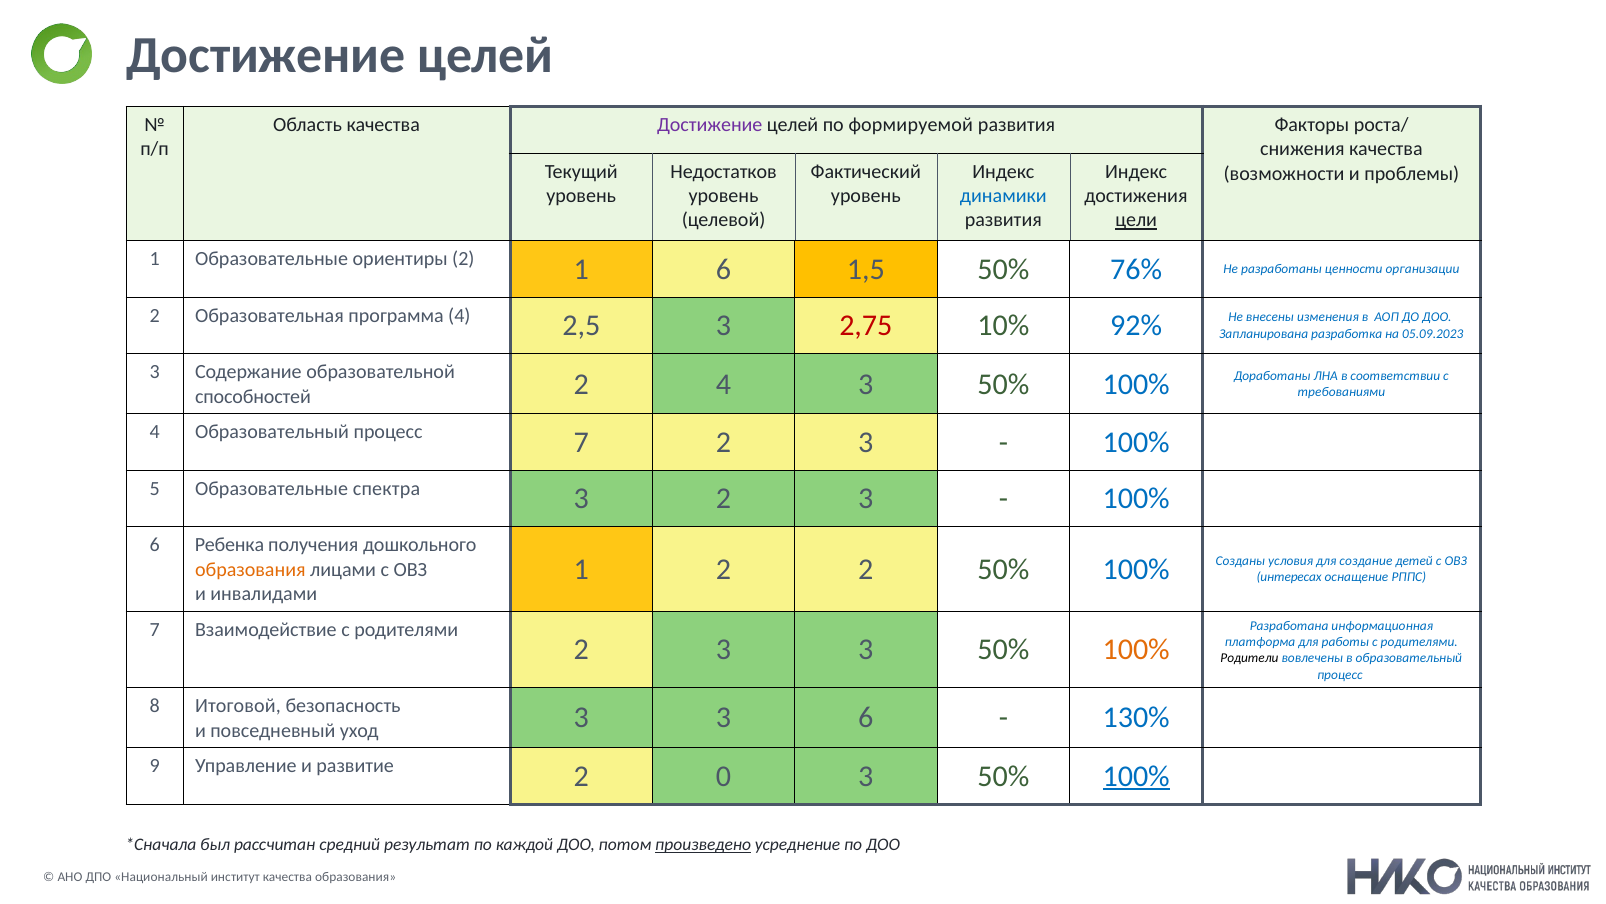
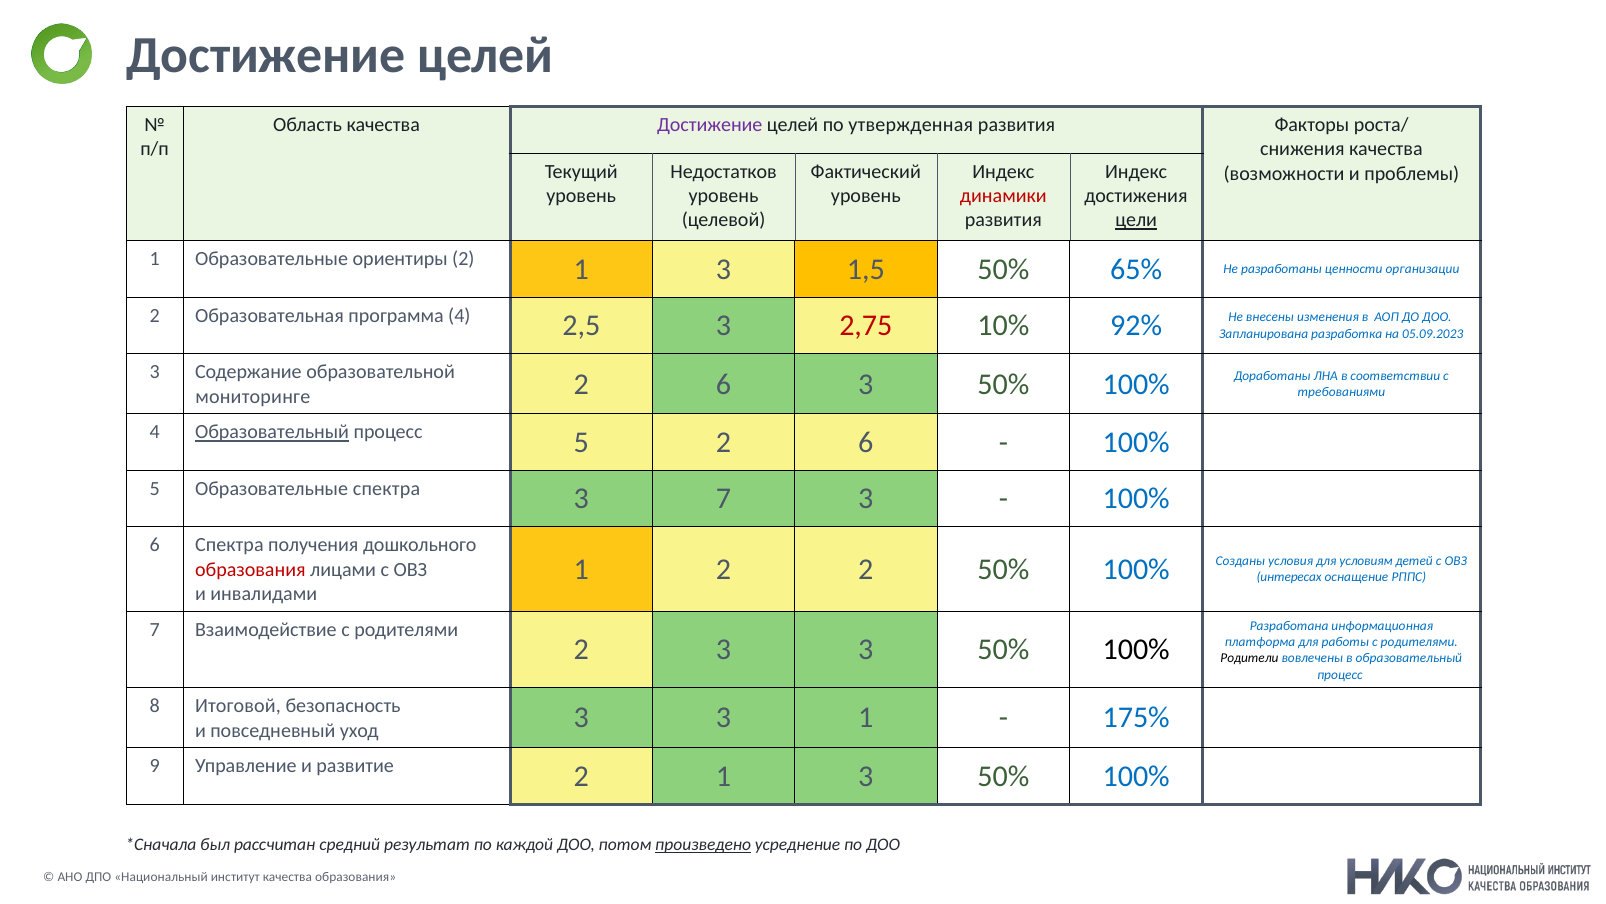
формируемой: формируемой -> утвержденная
динамики colour: blue -> red
ориентиры 2 1 6: 6 -> 3
76%: 76% -> 65%
способностей: способностей -> мониторинге
4 at (724, 384): 4 -> 6
Образовательный at (272, 432) underline: none -> present
процесс 7: 7 -> 5
3 at (866, 442): 3 -> 6
3 2: 2 -> 7
6 Ребенка: Ребенка -> Спектра
создание: создание -> условиям
образования at (250, 569) colour: orange -> red
100% at (1136, 649) colour: orange -> black
3 6: 6 -> 1
130%: 130% -> 175%
развитие 2 0: 0 -> 1
100% at (1136, 776) underline: present -> none
